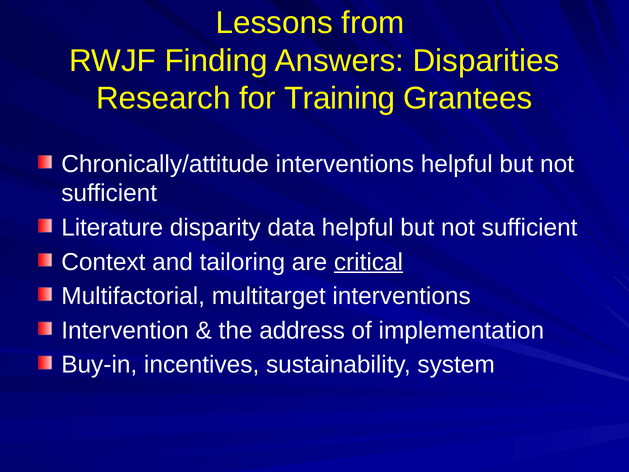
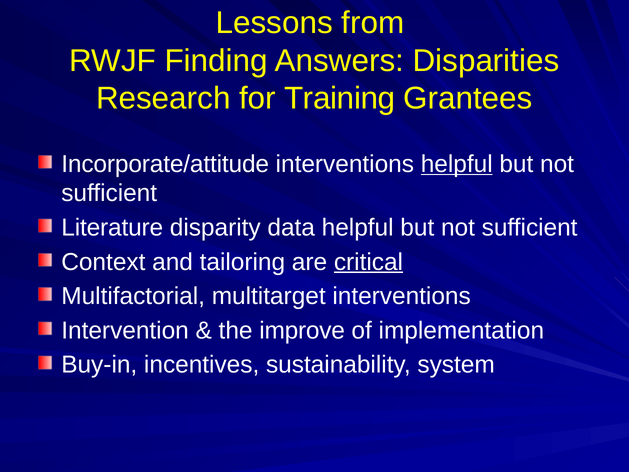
Chronically/attitude: Chronically/attitude -> Incorporate/attitude
helpful at (457, 164) underline: none -> present
address: address -> improve
